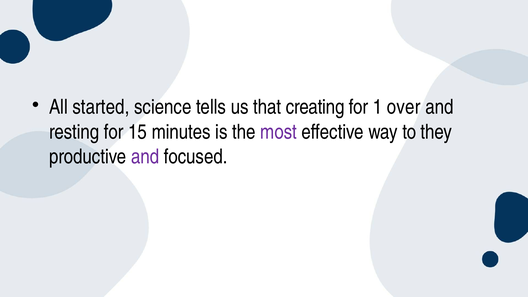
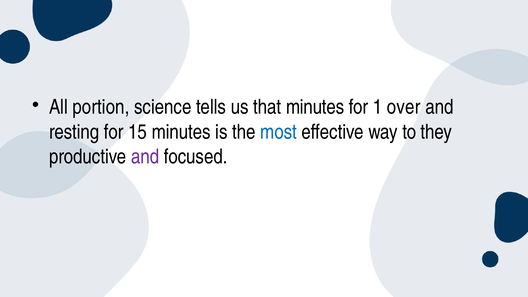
started: started -> portion
that creating: creating -> minutes
most colour: purple -> blue
